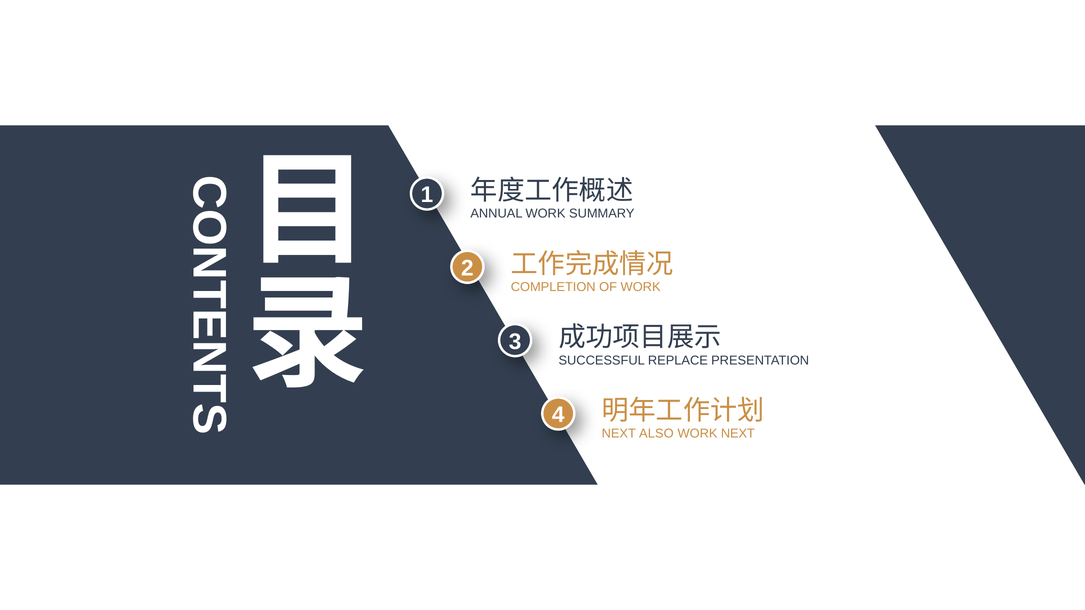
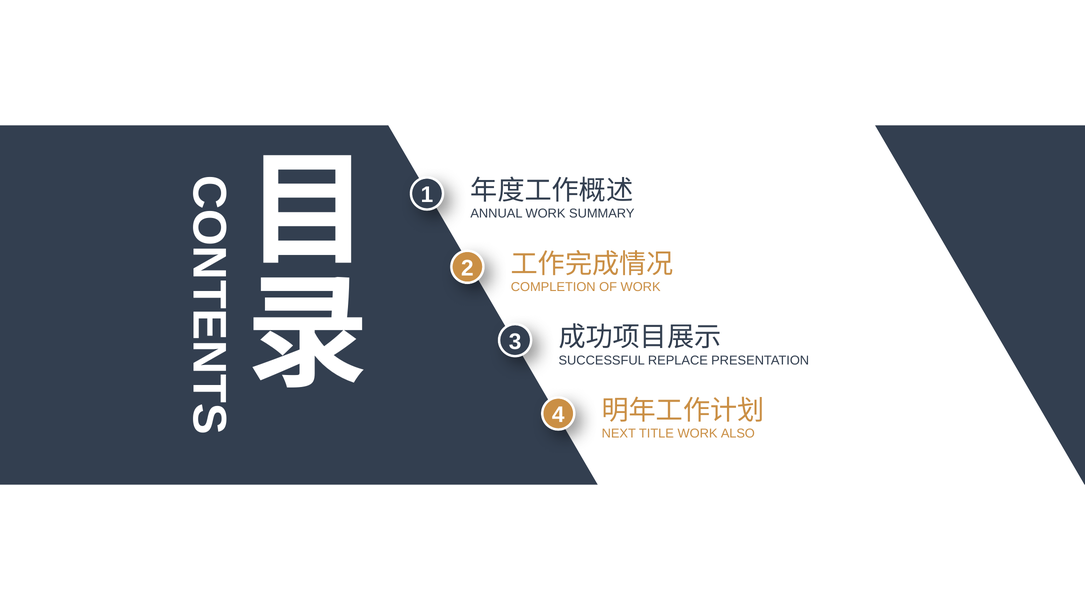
ALSO: ALSO -> TITLE
WORK NEXT: NEXT -> ALSO
